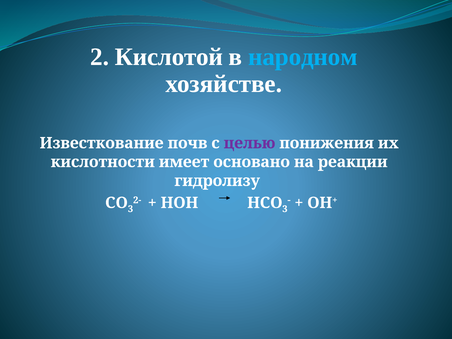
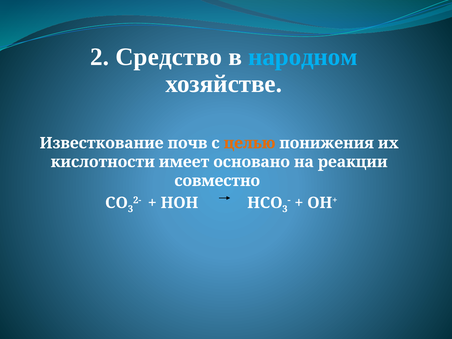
Кислотой: Кислотой -> Средство
целью colour: purple -> orange
гидролизу: гидролизу -> совместно
